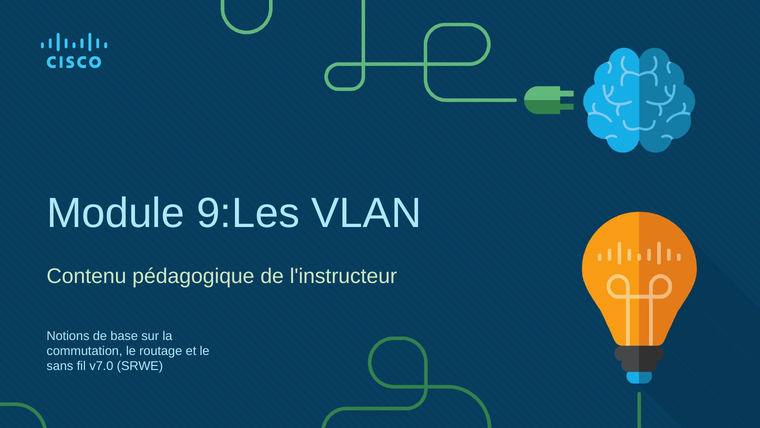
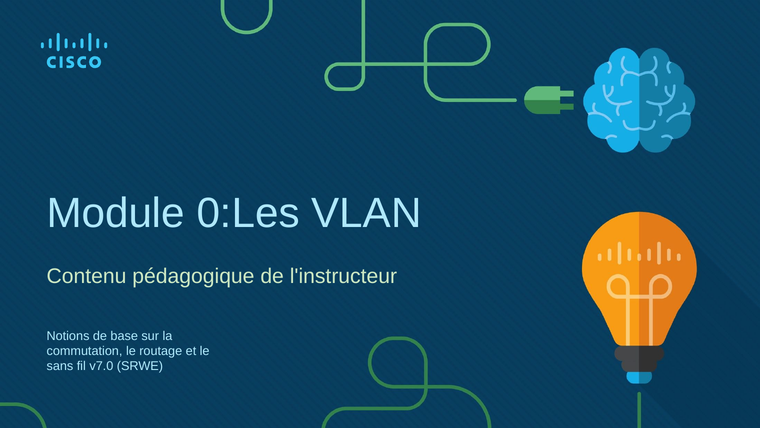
9:Les: 9:Les -> 0:Les
